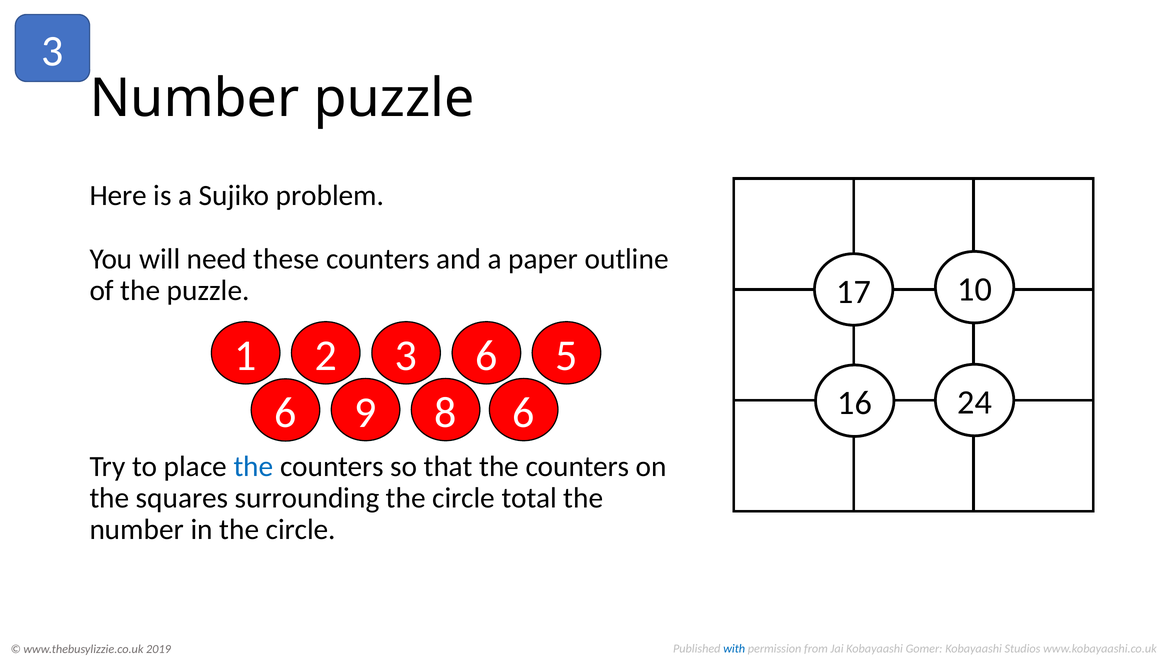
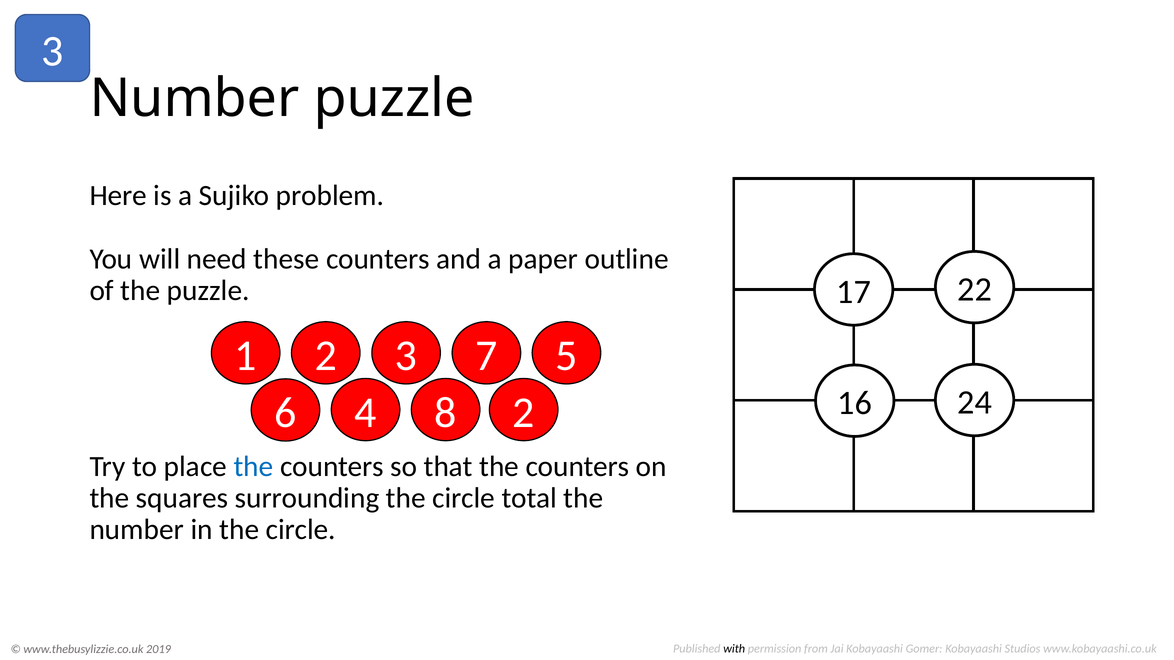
10: 10 -> 22
1 6: 6 -> 7
9: 9 -> 4
8 6: 6 -> 2
with colour: blue -> black
